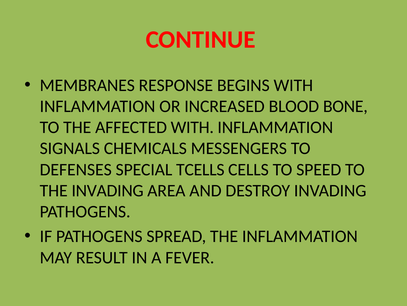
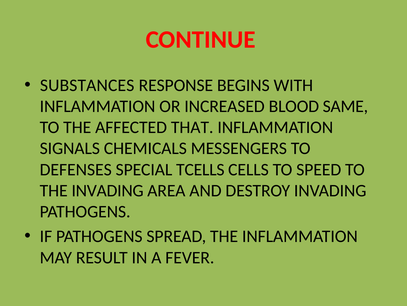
MEMBRANES: MEMBRANES -> SUBSTANCES
BONE: BONE -> SAME
AFFECTED WITH: WITH -> THAT
